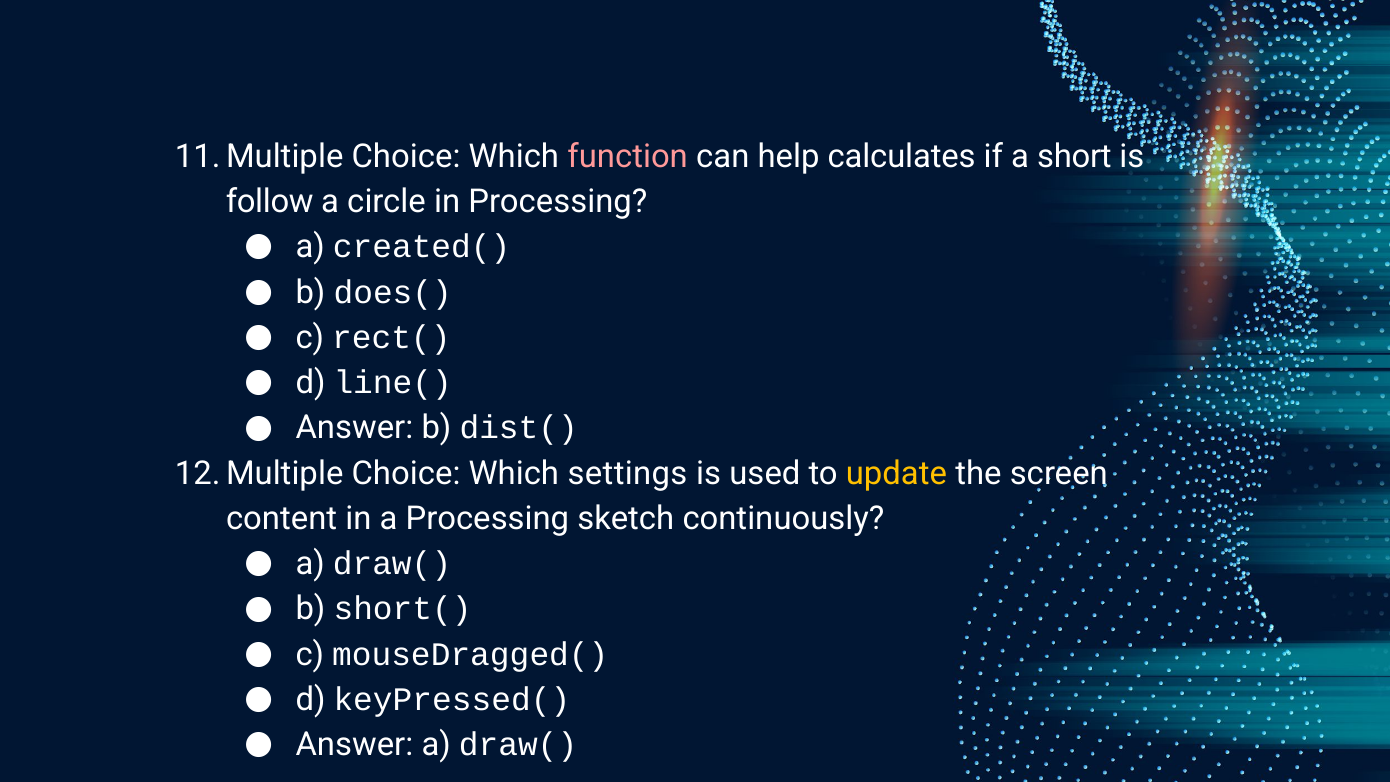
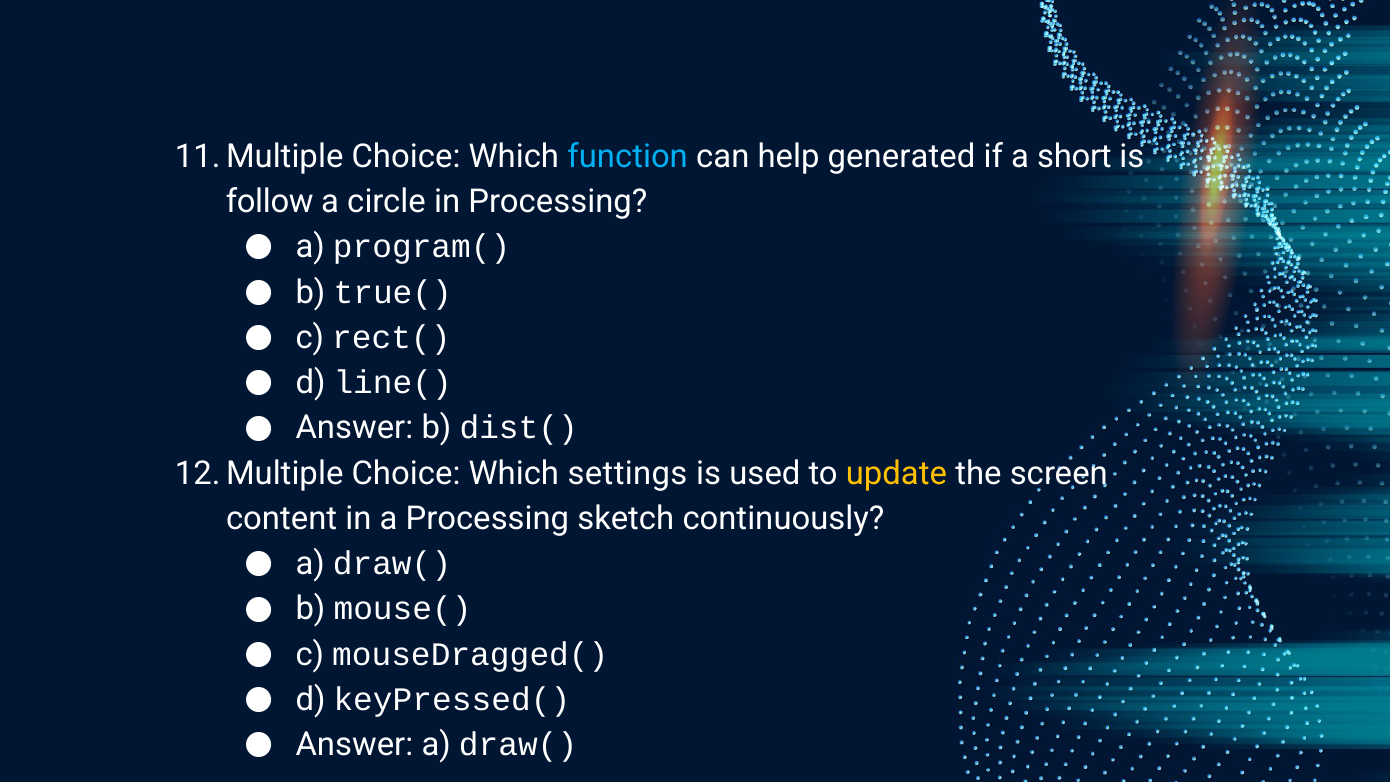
function colour: pink -> light blue
calculates: calculates -> generated
created(: created( -> program(
does(: does( -> true(
short(: short( -> mouse(
